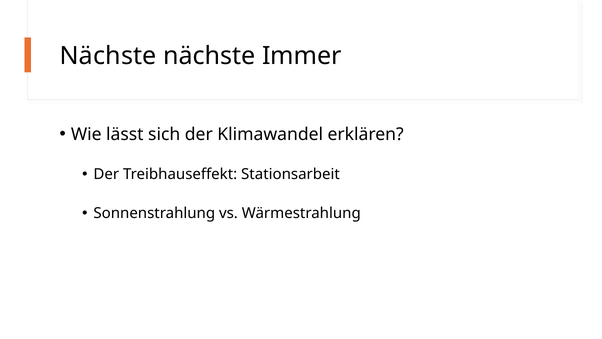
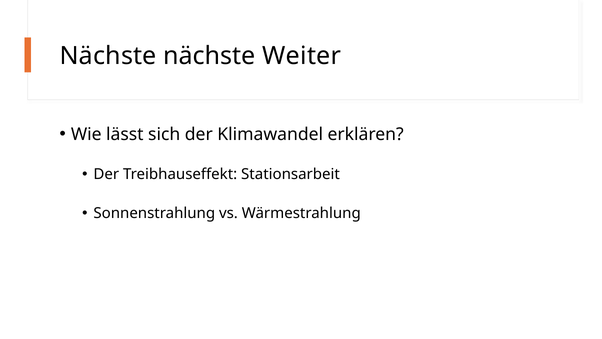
Immer: Immer -> Weiter
